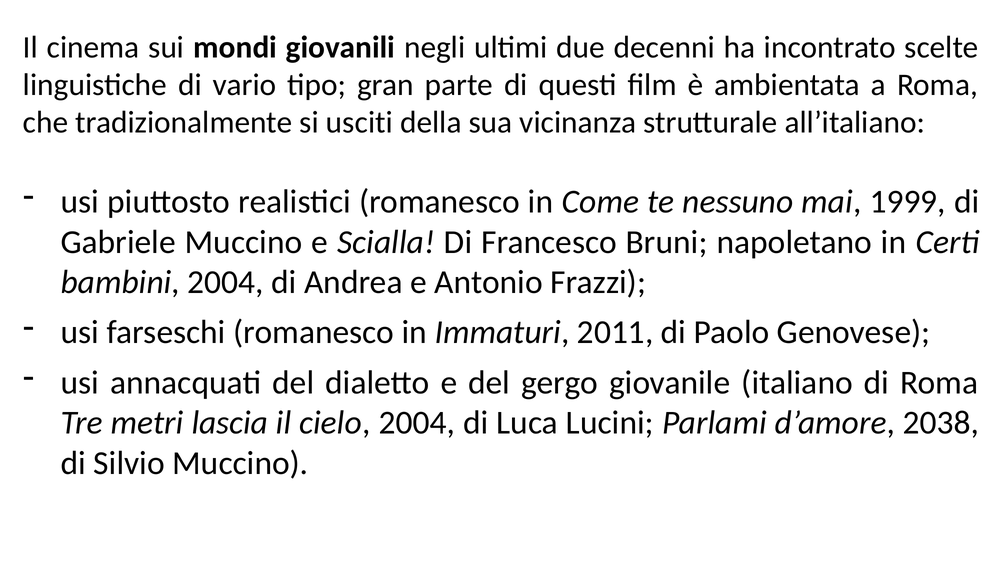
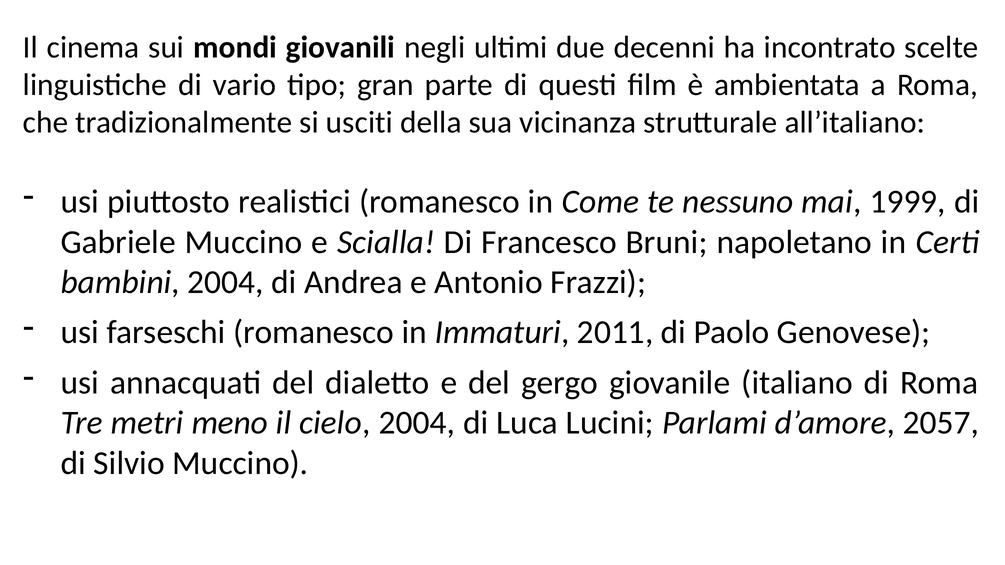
lascia: lascia -> meno
2038: 2038 -> 2057
